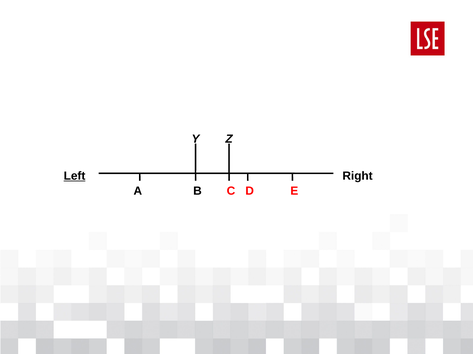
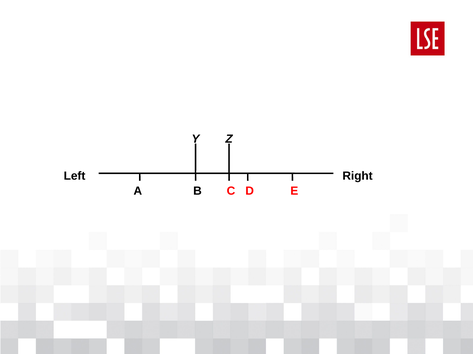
Left underline: present -> none
